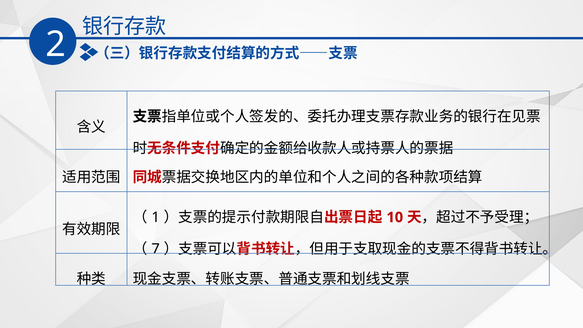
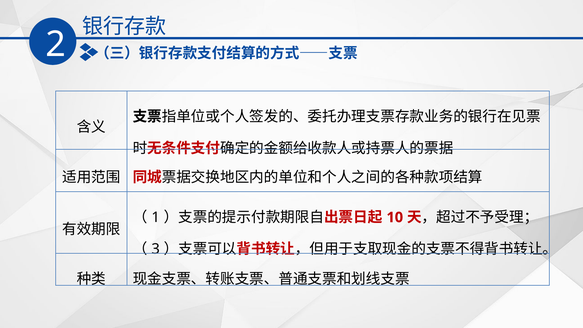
7: 7 -> 3
